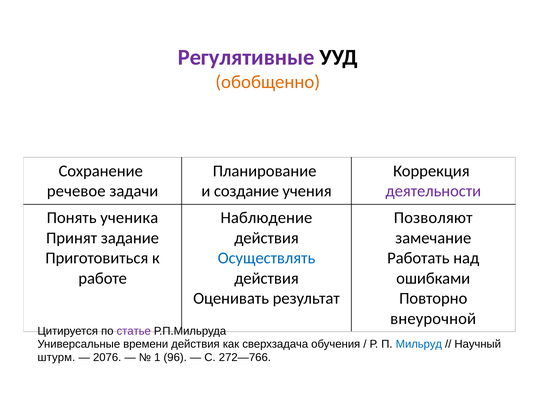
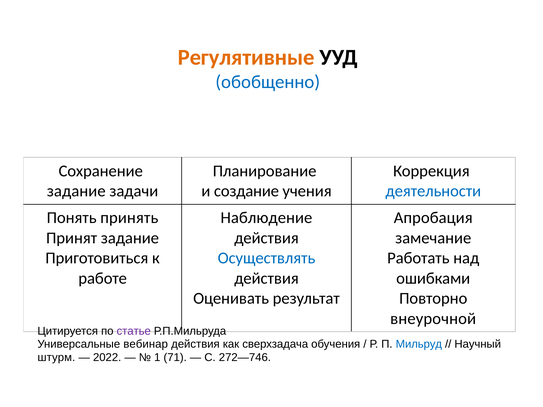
Регулятивные colour: purple -> orange
обобщенно colour: orange -> blue
речевое at (76, 191): речевое -> задание
деятельности colour: purple -> blue
ученика: ученика -> принять
Позволяют: Позволяют -> Апробация
времени: времени -> вебинар
2076: 2076 -> 2022
96: 96 -> 71
272—766: 272—766 -> 272—746
